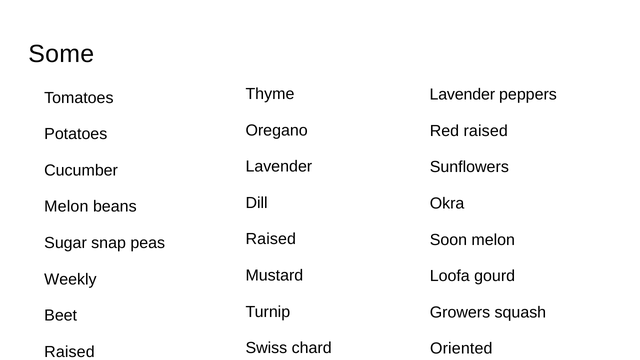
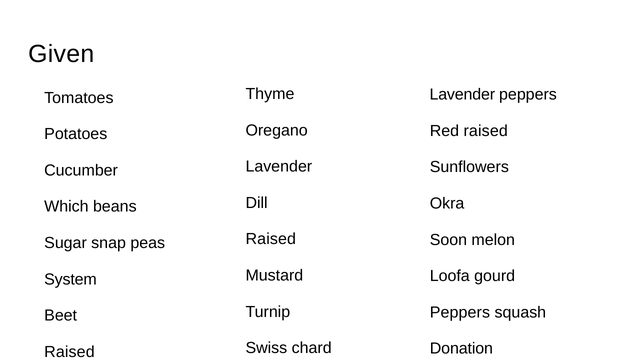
Some: Some -> Given
Melon at (66, 207): Melon -> Which
Weekly: Weekly -> System
Growers at (460, 312): Growers -> Peppers
Oriented: Oriented -> Donation
